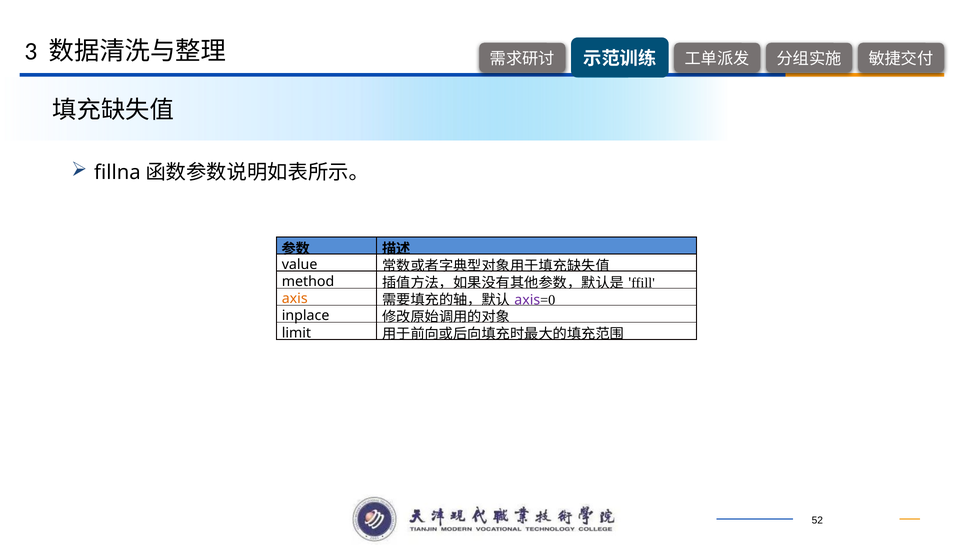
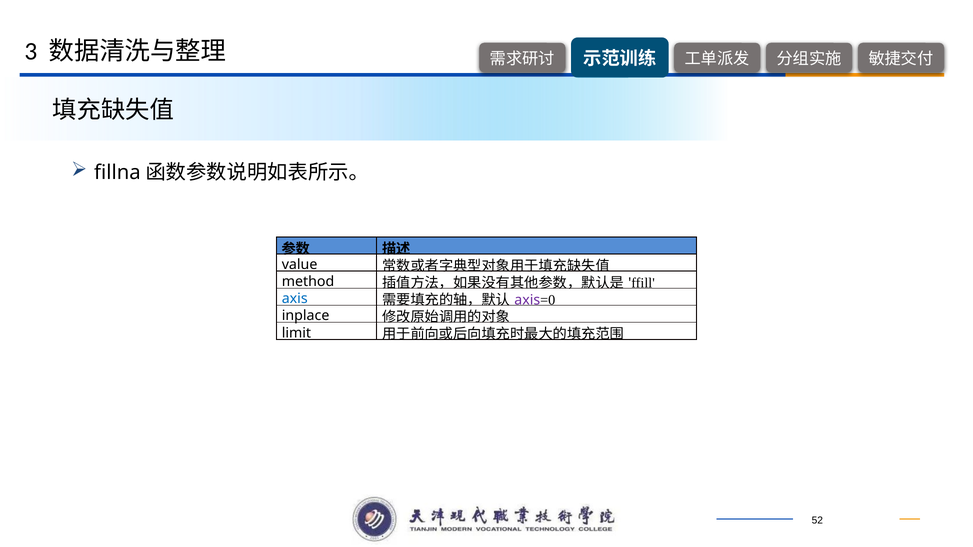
axis at (295, 299) colour: orange -> blue
